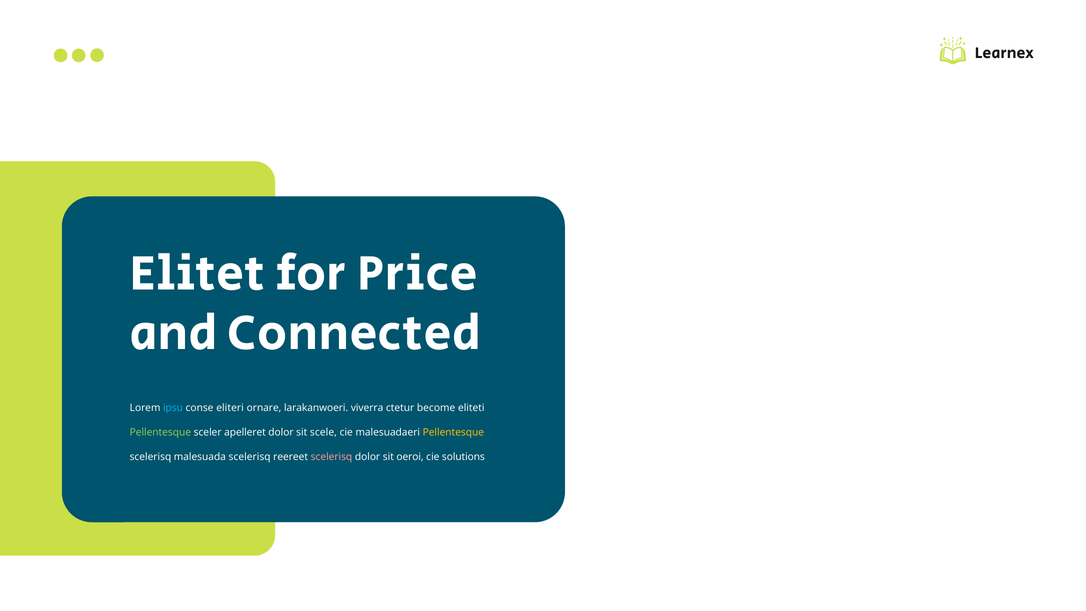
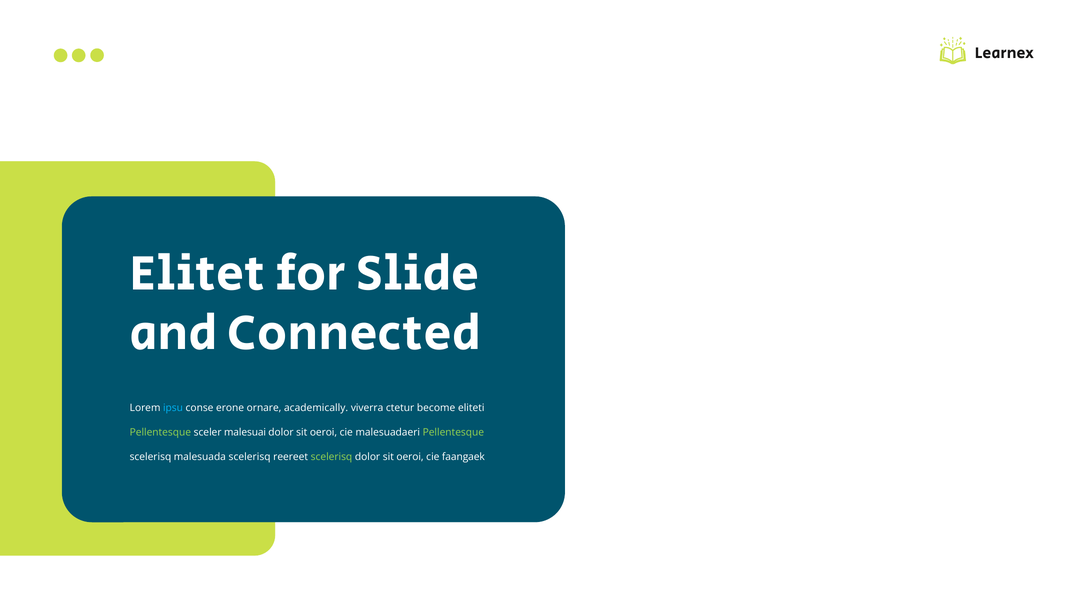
Price: Price -> Slide
eliteri: eliteri -> erone
larakanwoeri: larakanwoeri -> academically
apelleret: apelleret -> malesuai
scele at (323, 432): scele -> oeroi
Pellentesque at (453, 432) colour: yellow -> light green
scelerisq at (331, 457) colour: pink -> light green
solutions: solutions -> faangaek
